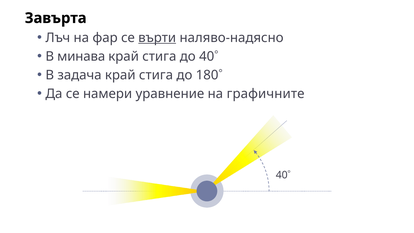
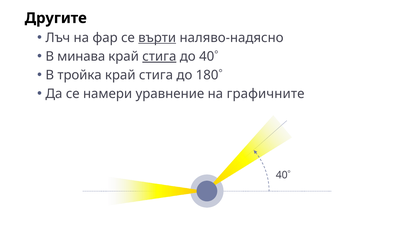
Завърта: Завърта -> Другите
стига at (159, 56) underline: none -> present
задача: задача -> тройка
